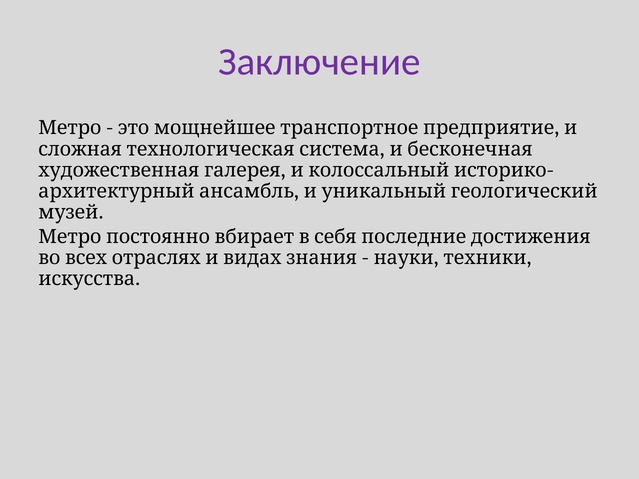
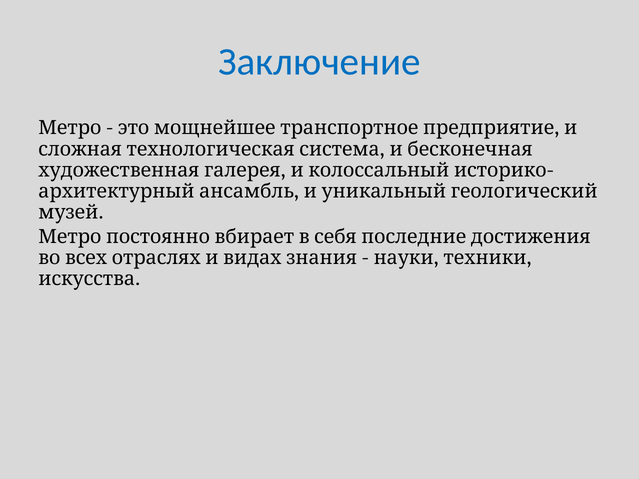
Заключение colour: purple -> blue
